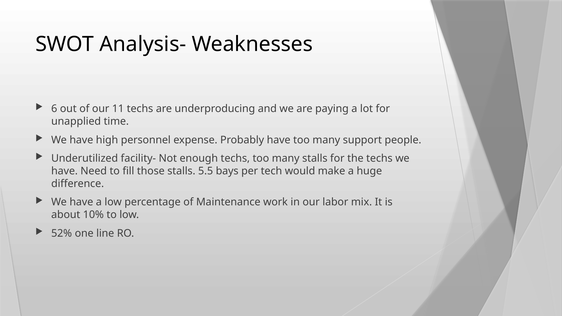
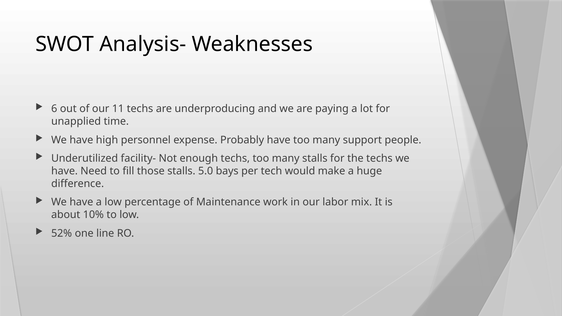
5.5: 5.5 -> 5.0
